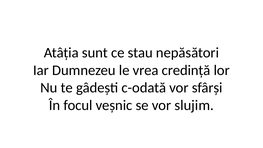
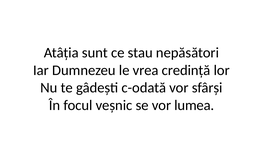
slujim: slujim -> lumea
